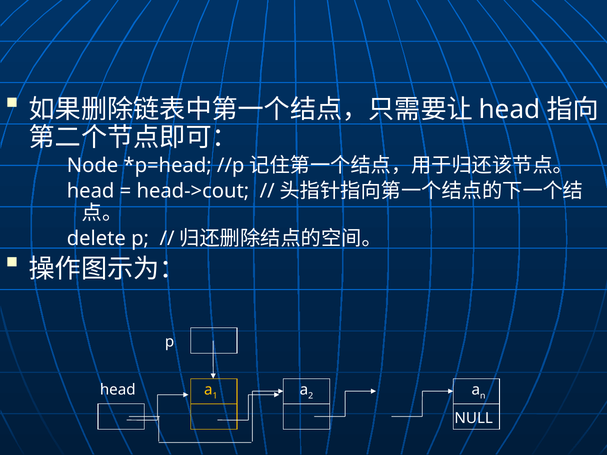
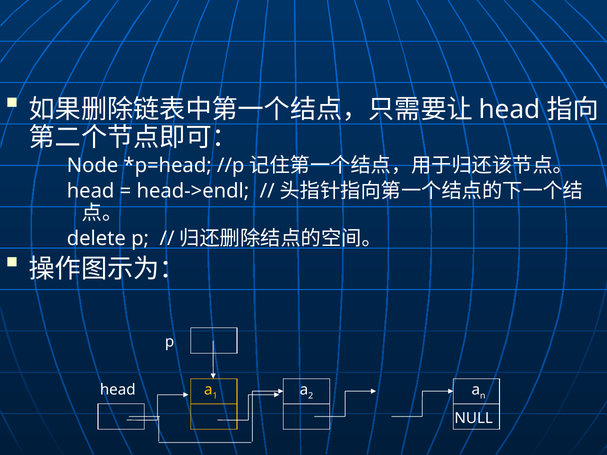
head->cout: head->cout -> head->endl
